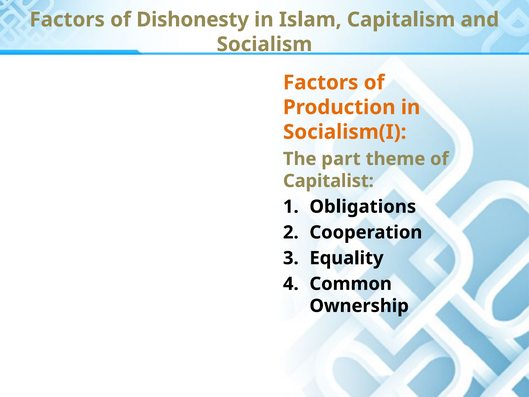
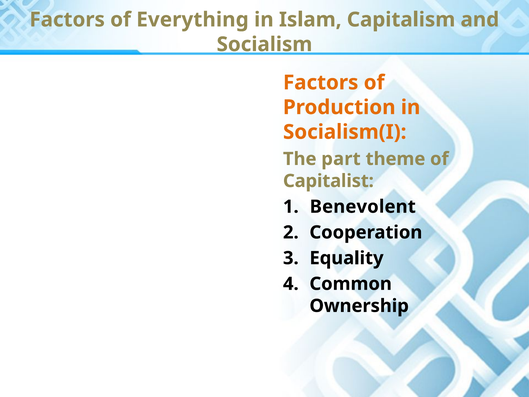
Dishonesty: Dishonesty -> Everything
Obligations: Obligations -> Benevolent
